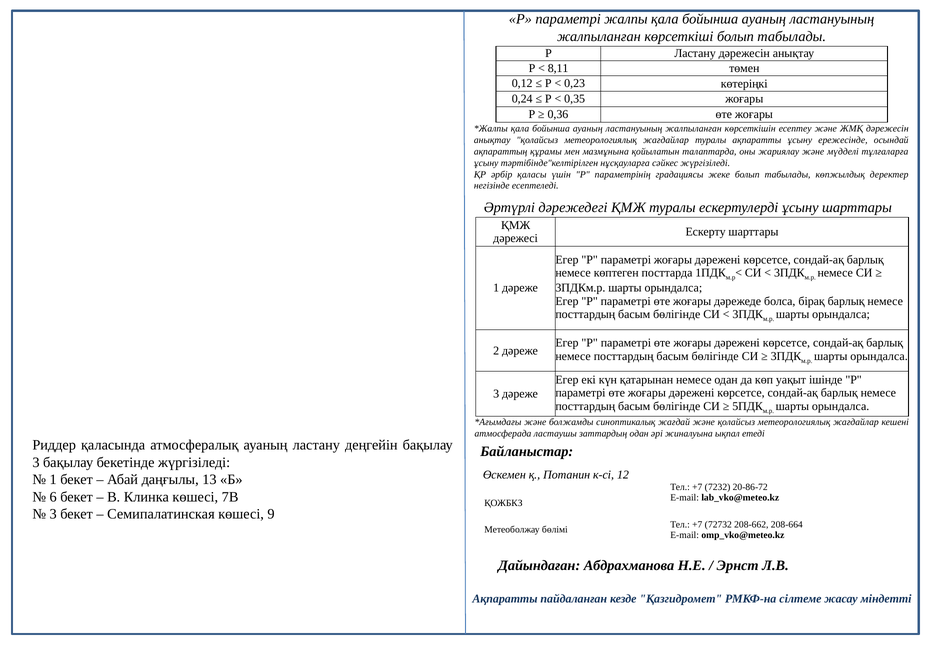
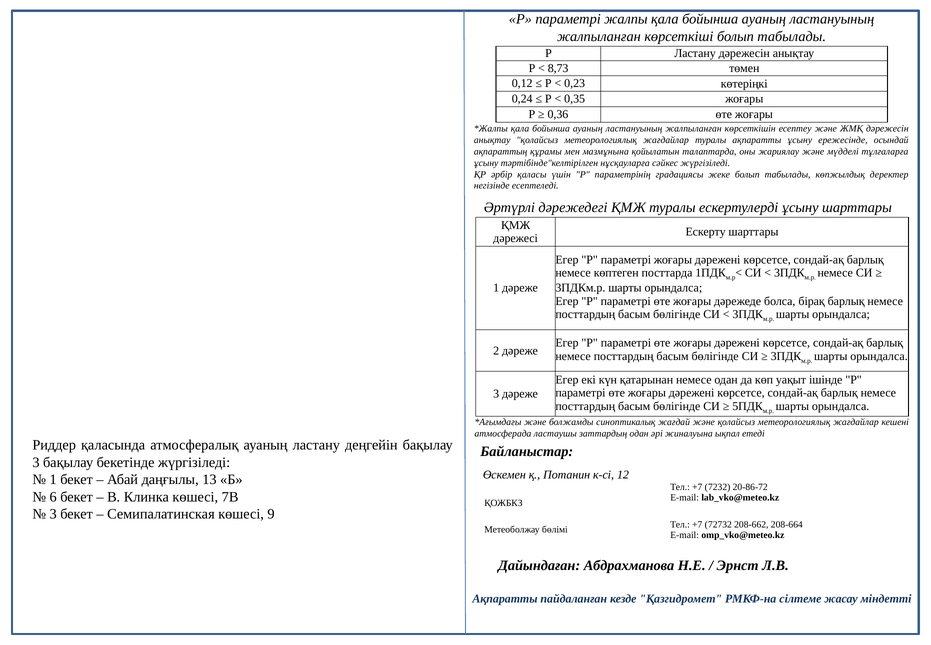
8,11: 8,11 -> 8,73
